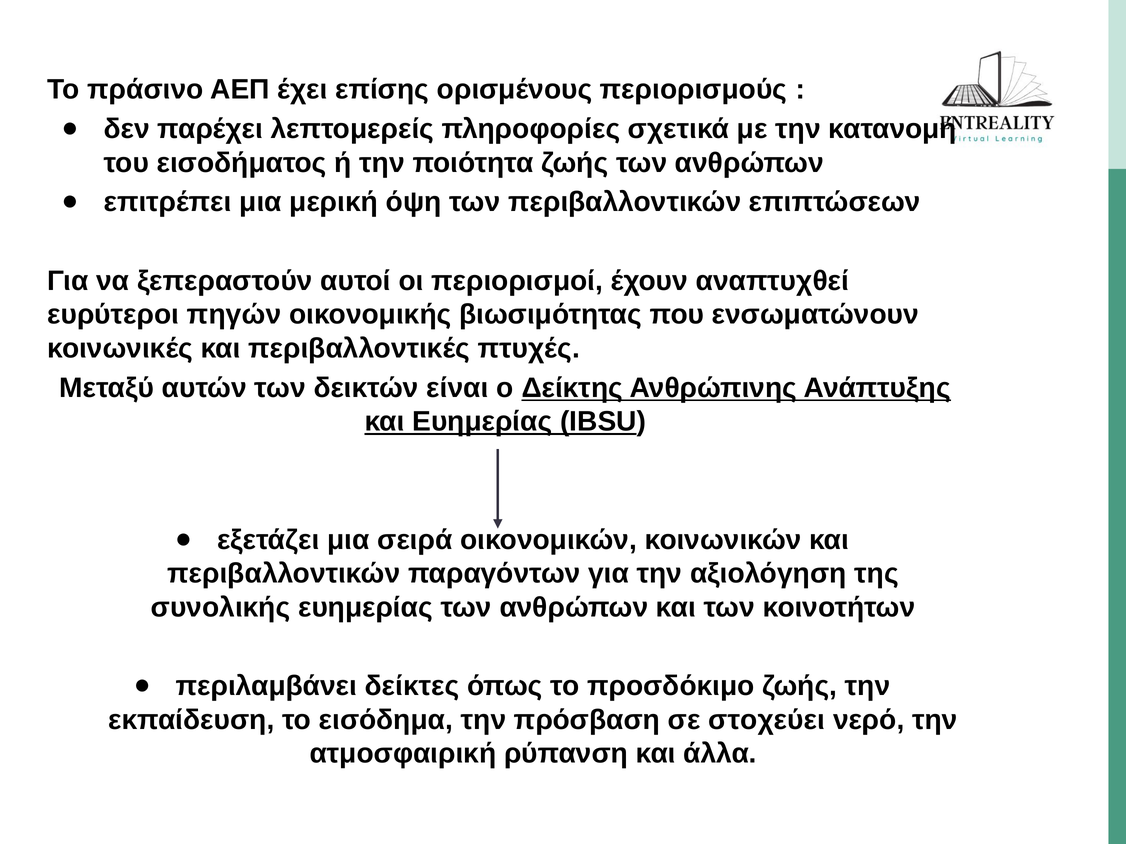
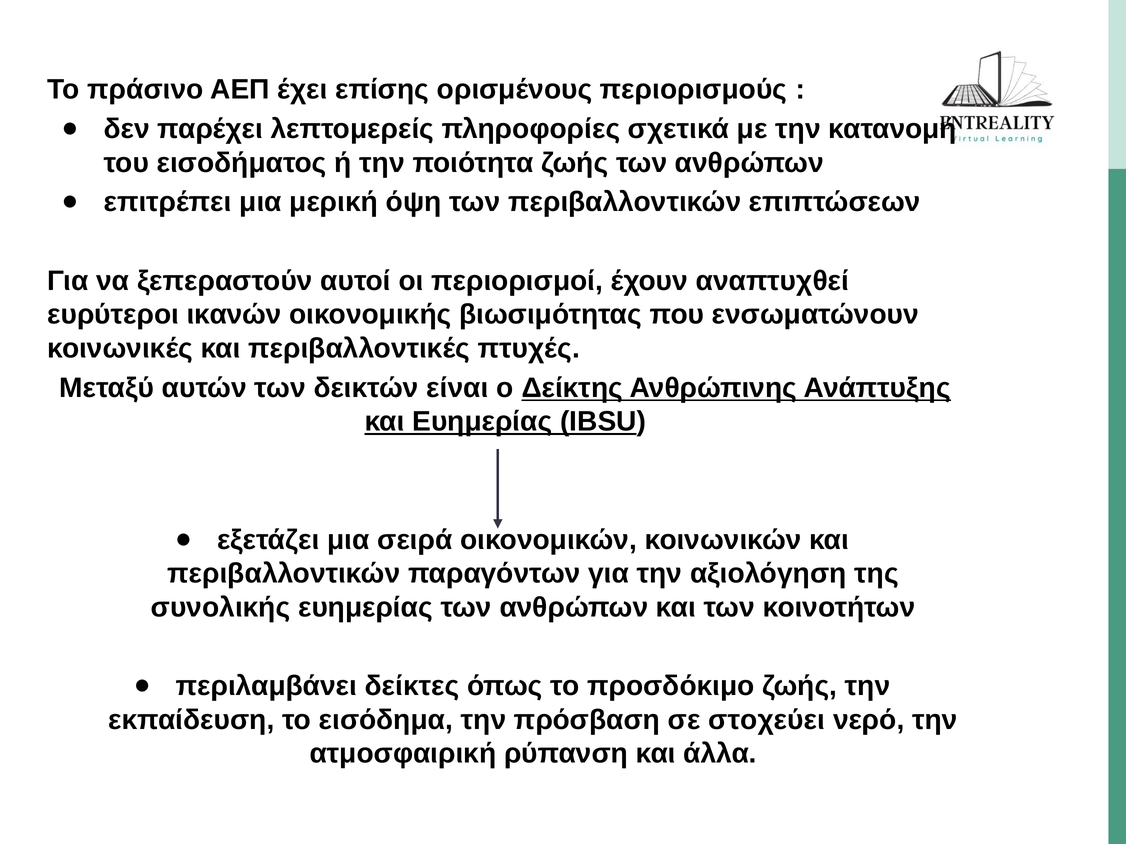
πηγών: πηγών -> ικανών
